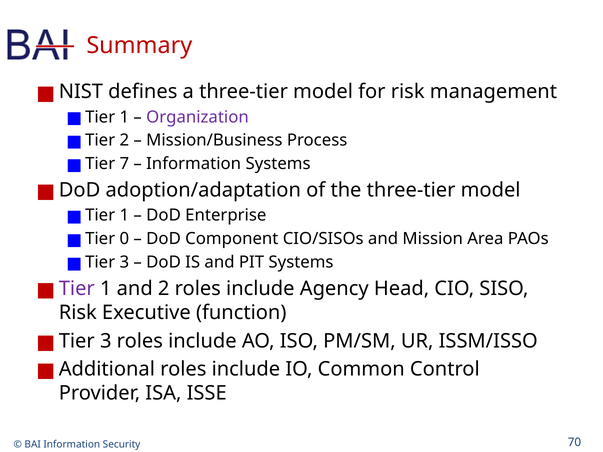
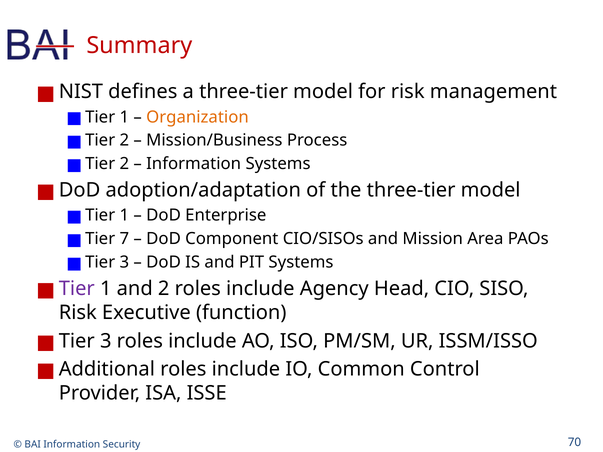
Organization colour: purple -> orange
7 at (124, 164): 7 -> 2
0: 0 -> 7
